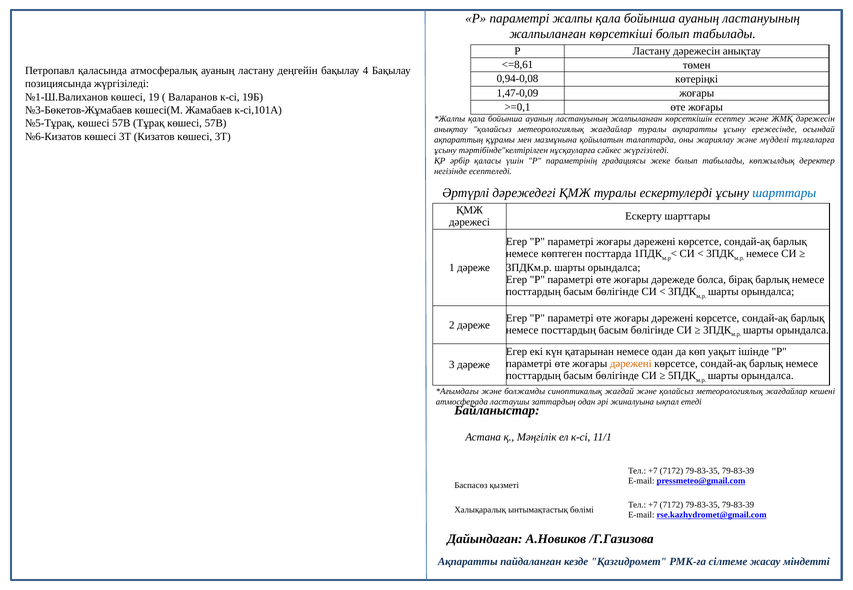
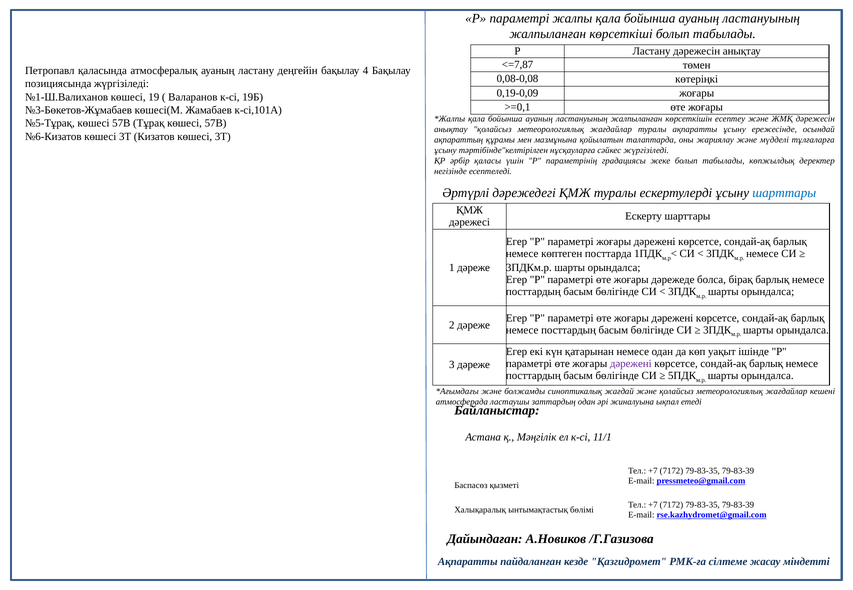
<=8,61: <=8,61 -> <=7,87
0,94-0,08: 0,94-0,08 -> 0,08-0,08
1,47-0,09: 1,47-0,09 -> 0,19-0,09
дәрежені at (631, 364) colour: orange -> purple
